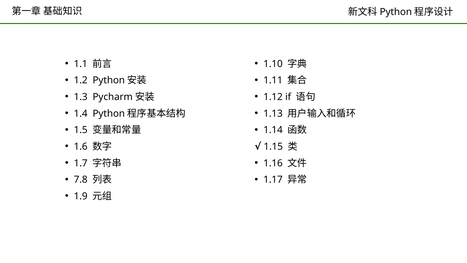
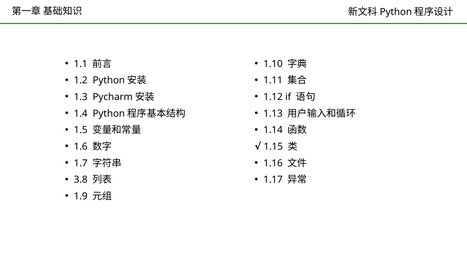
7.8: 7.8 -> 3.8
